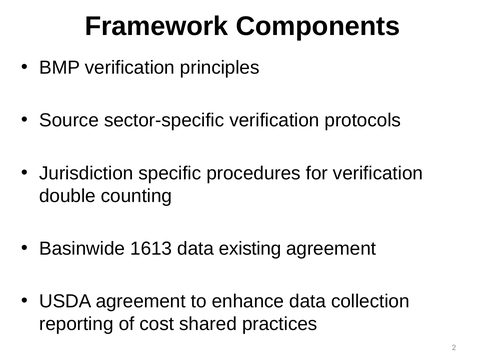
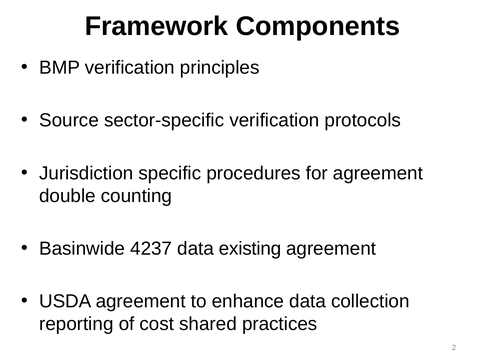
for verification: verification -> agreement
1613: 1613 -> 4237
